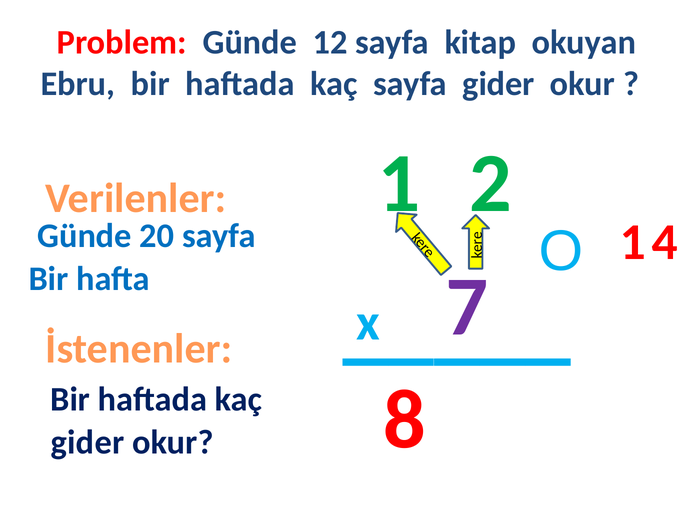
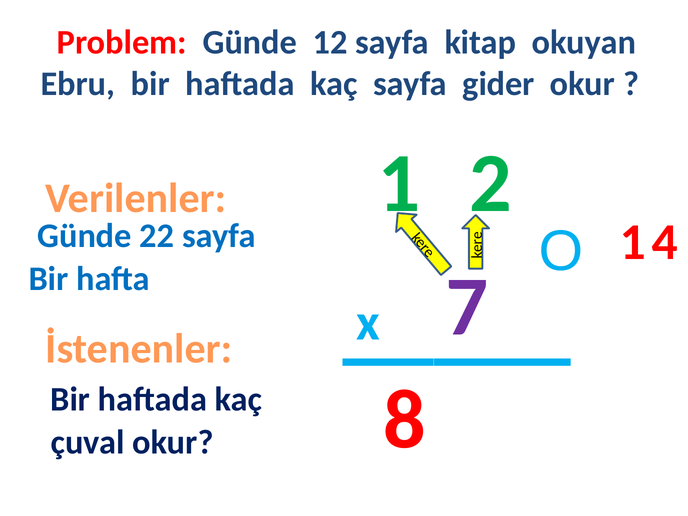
20: 20 -> 22
gider at (88, 442): gider -> çuval
